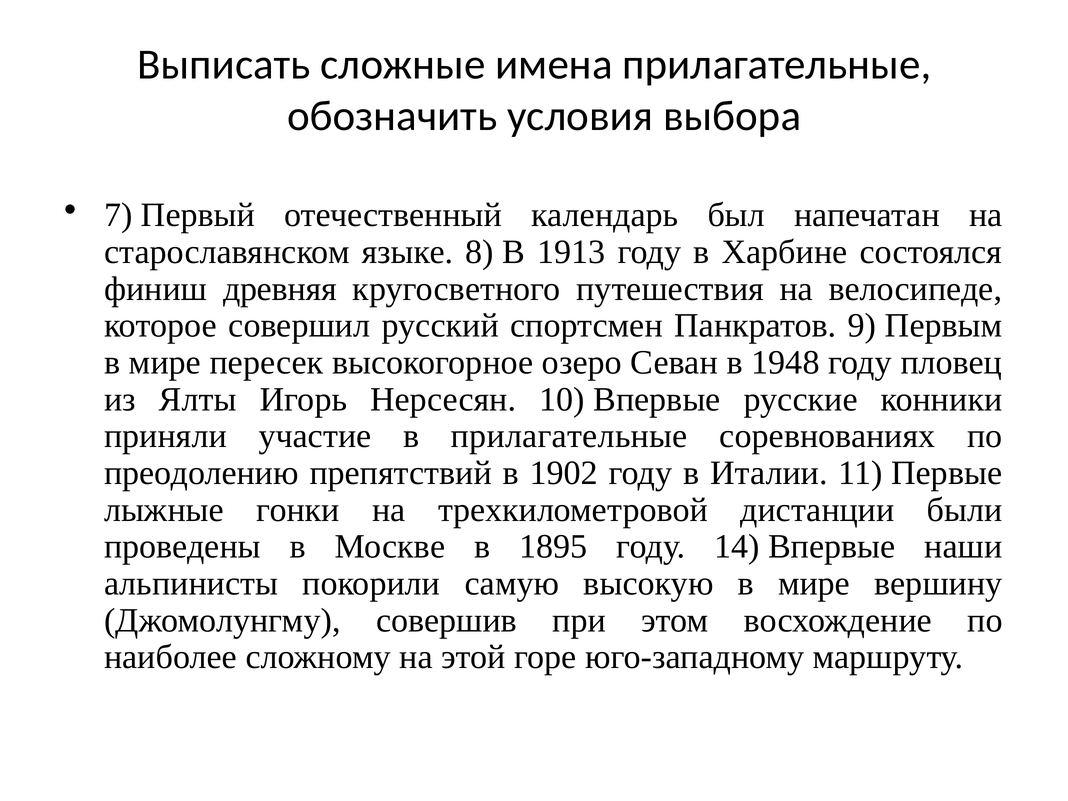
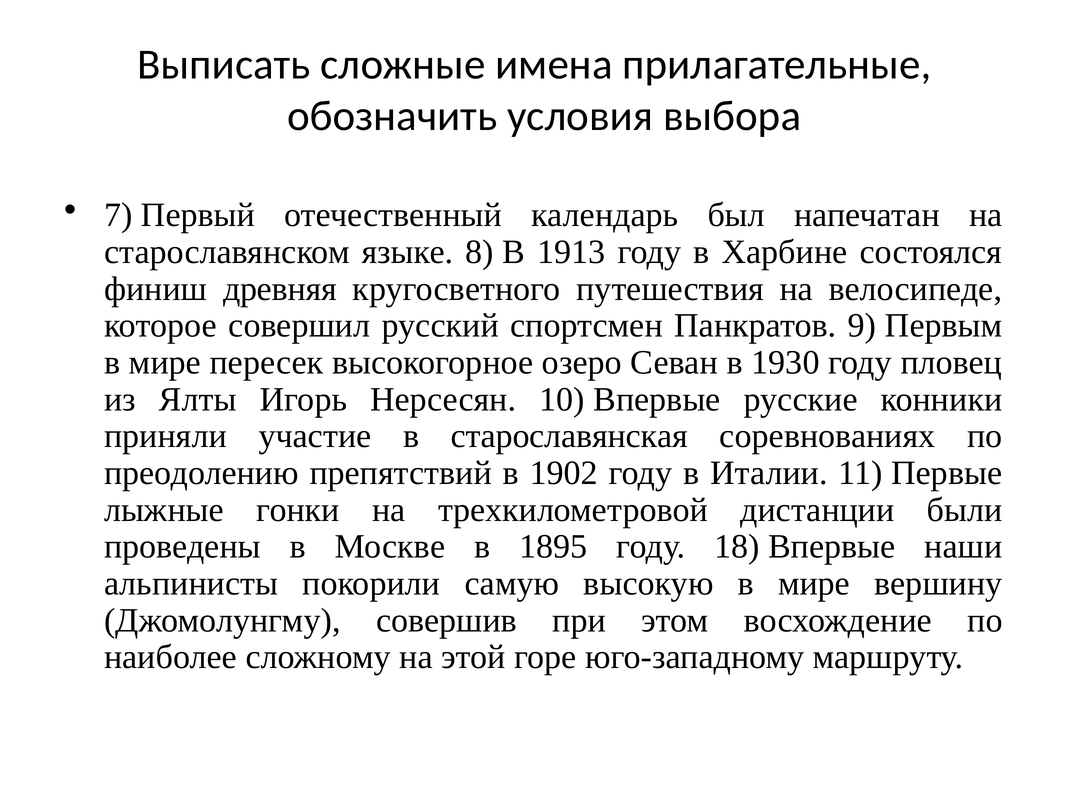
1948: 1948 -> 1930
в прилагательные: прилагательные -> старославянская
14: 14 -> 18
